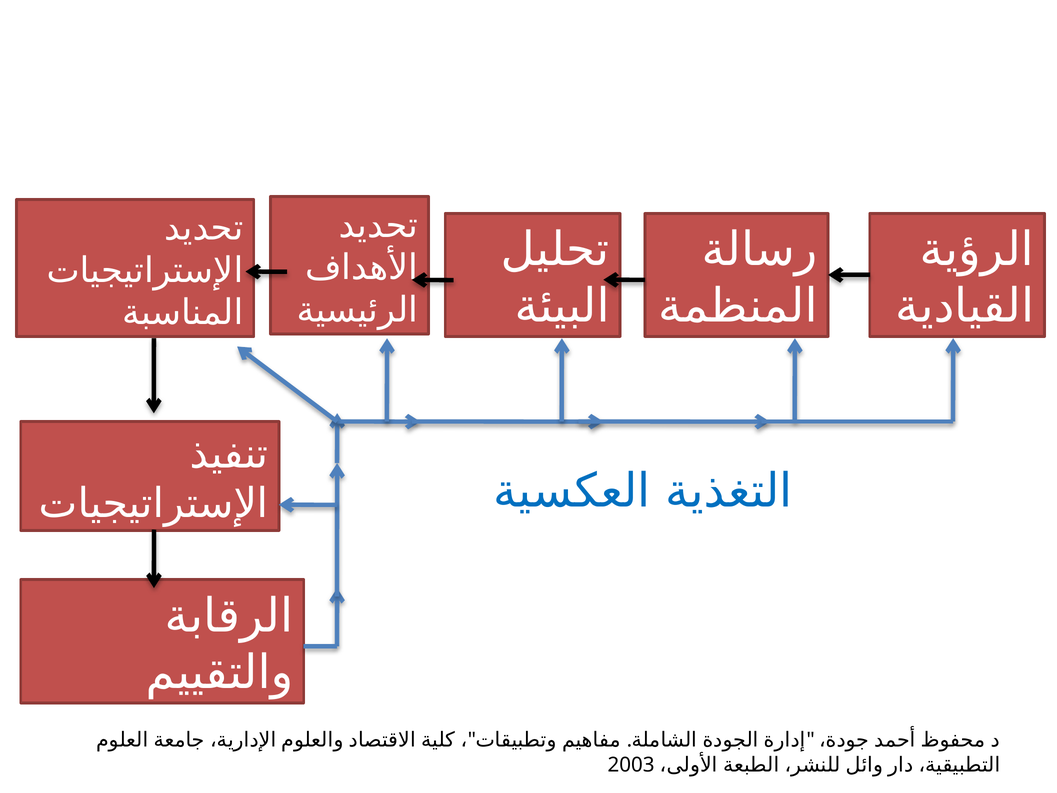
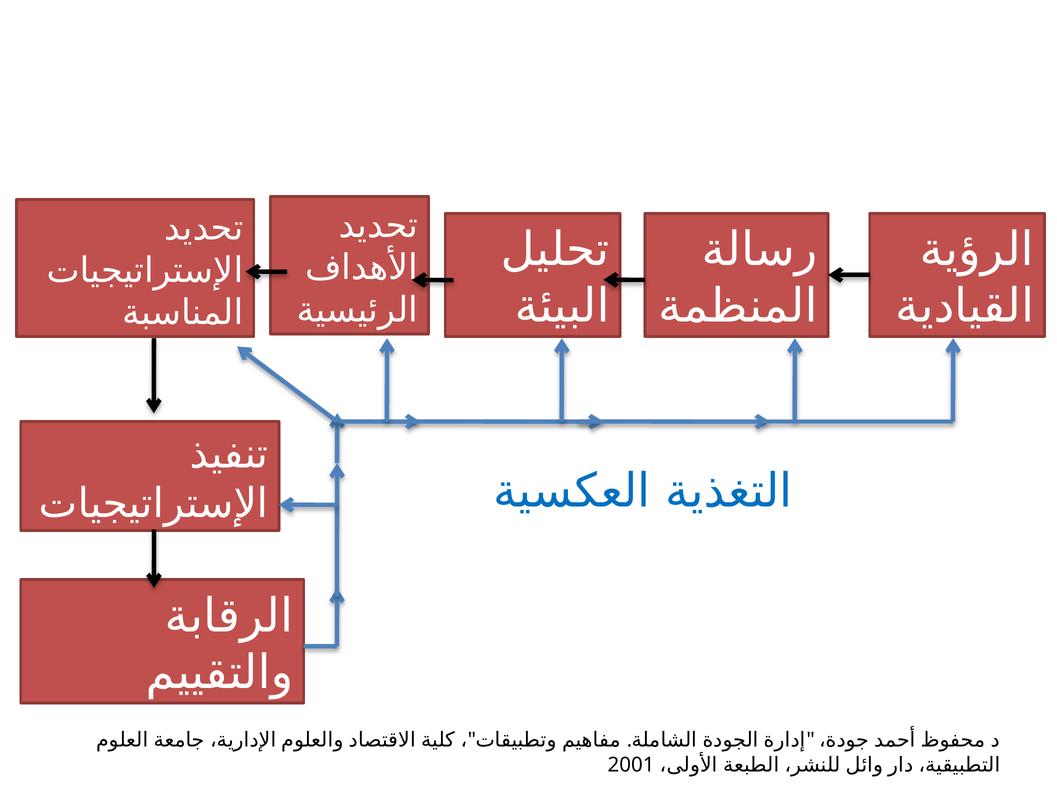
2003: 2003 -> 2001
